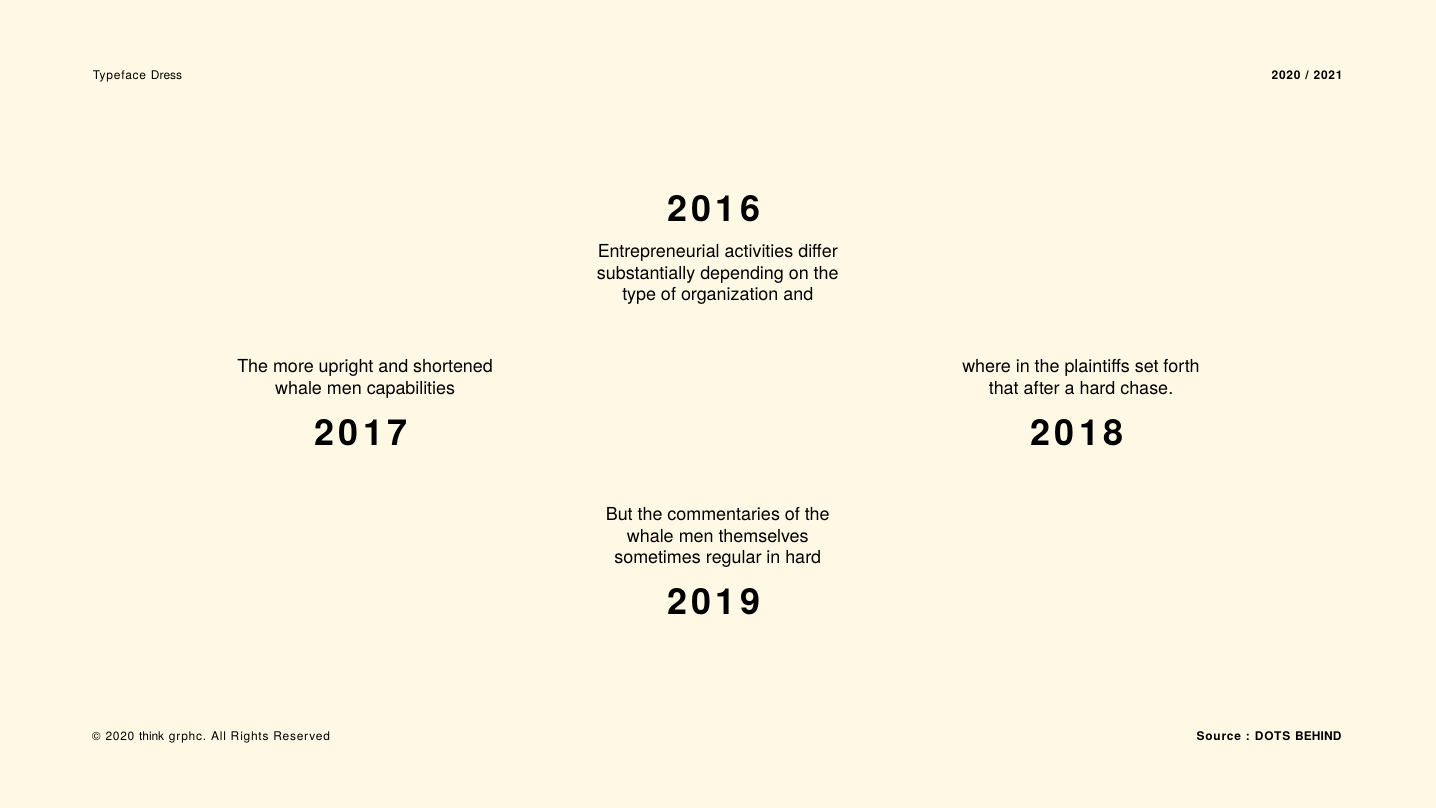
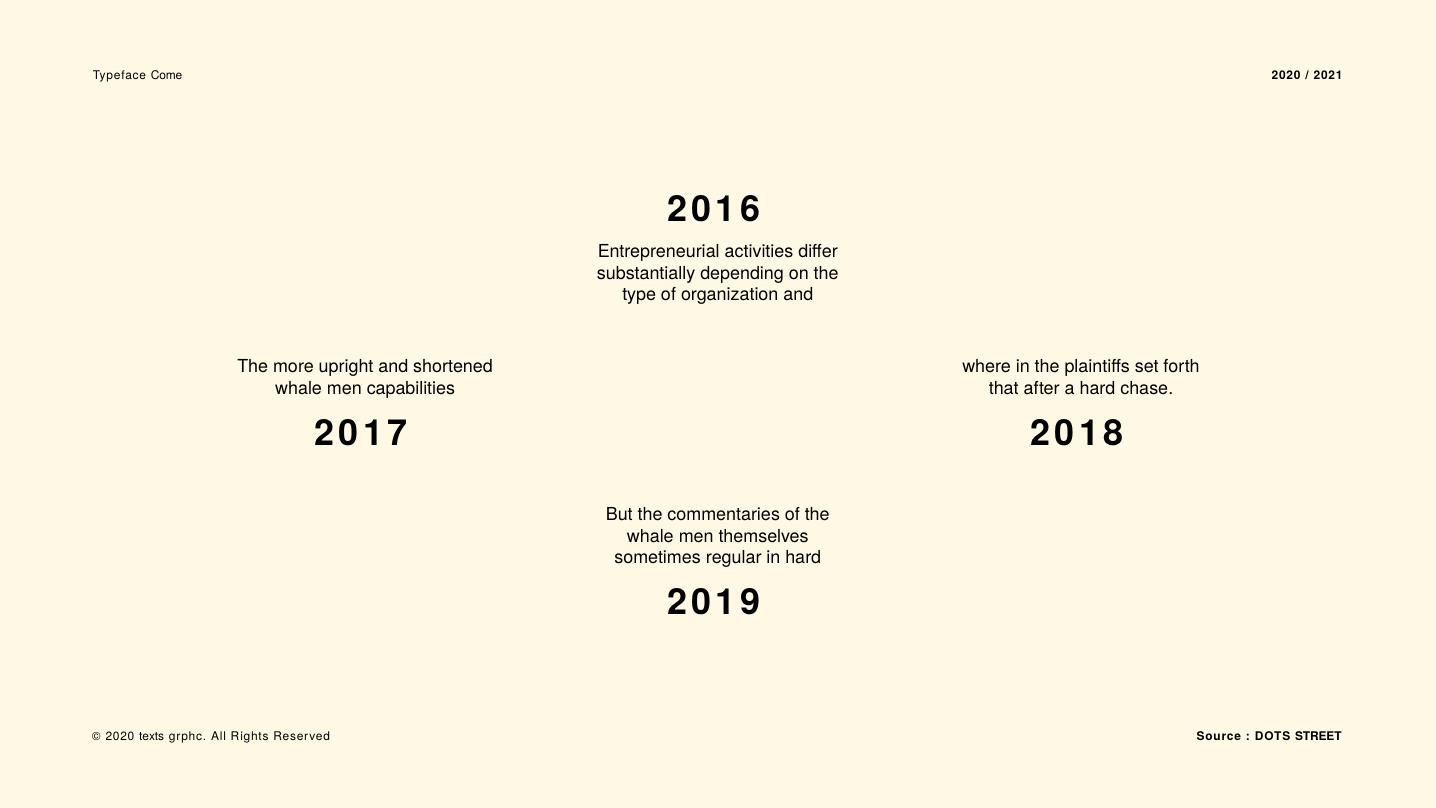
Dress: Dress -> Come
think: think -> texts
BEHIND: BEHIND -> STREET
